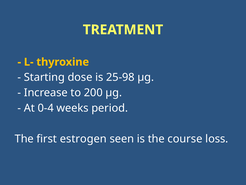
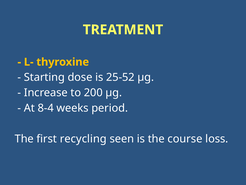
25-98: 25-98 -> 25-52
0-4: 0-4 -> 8-4
estrogen: estrogen -> recycling
